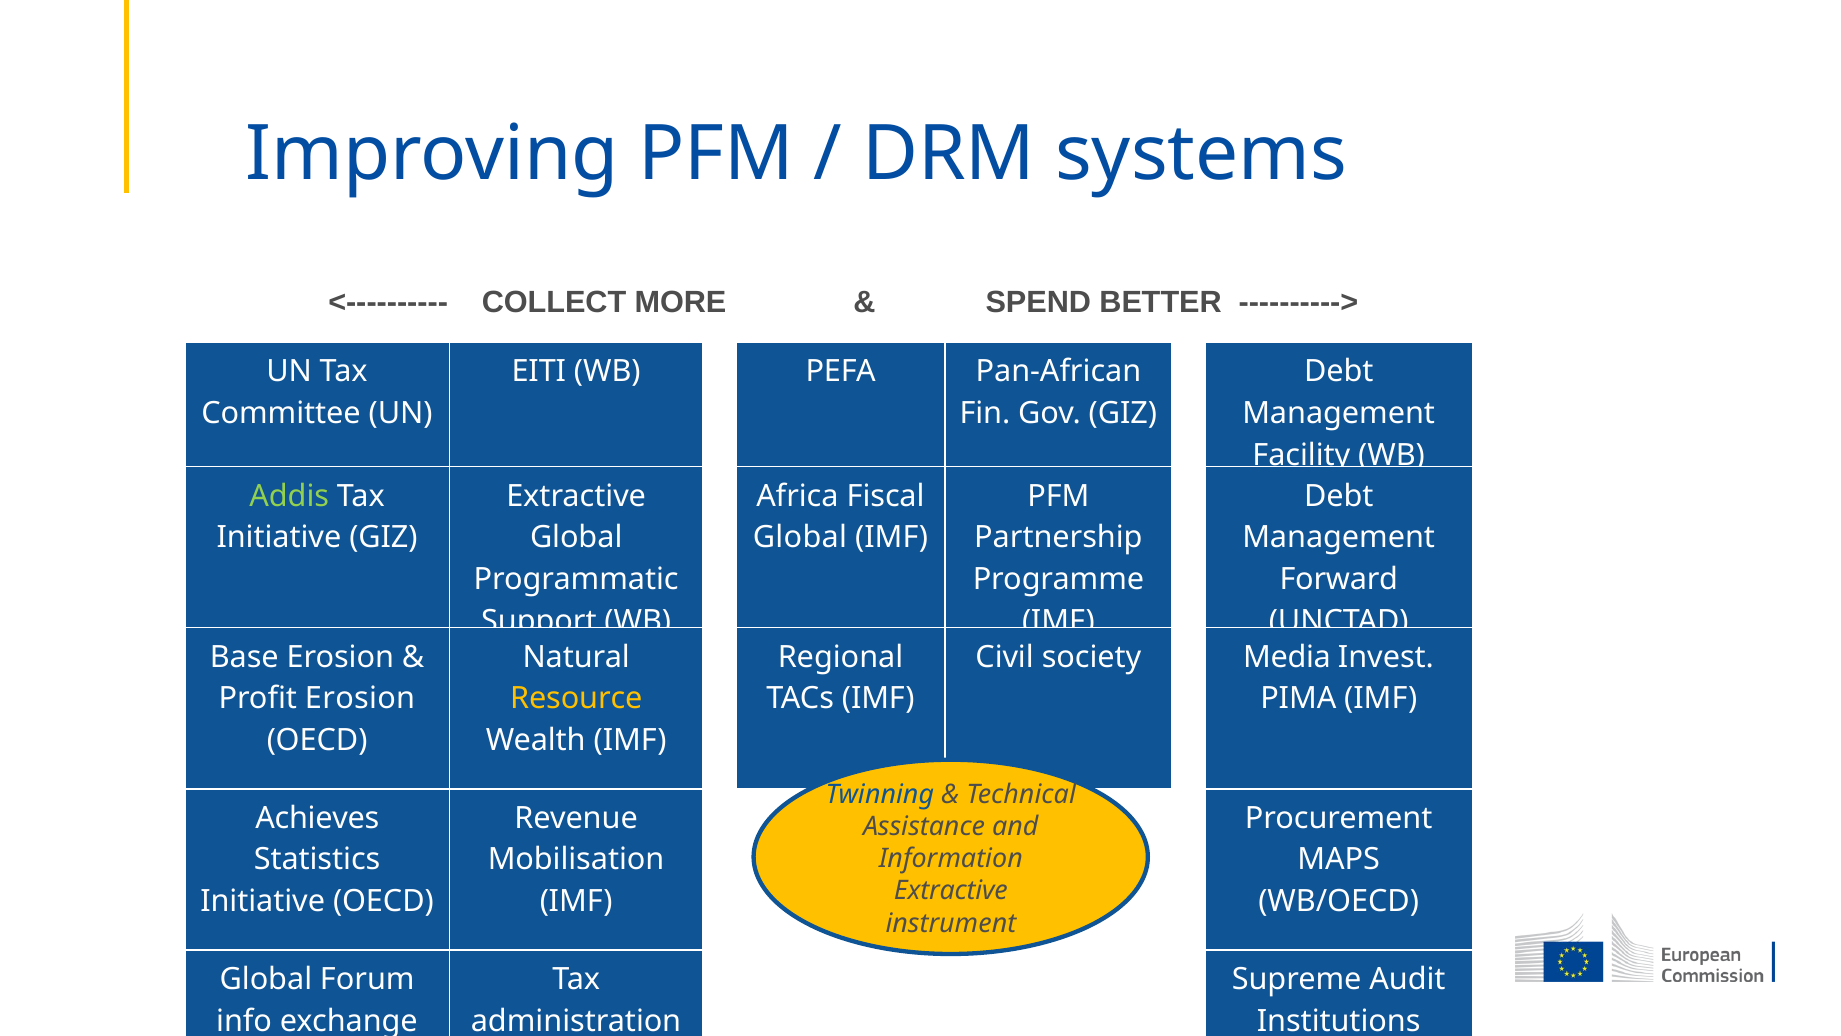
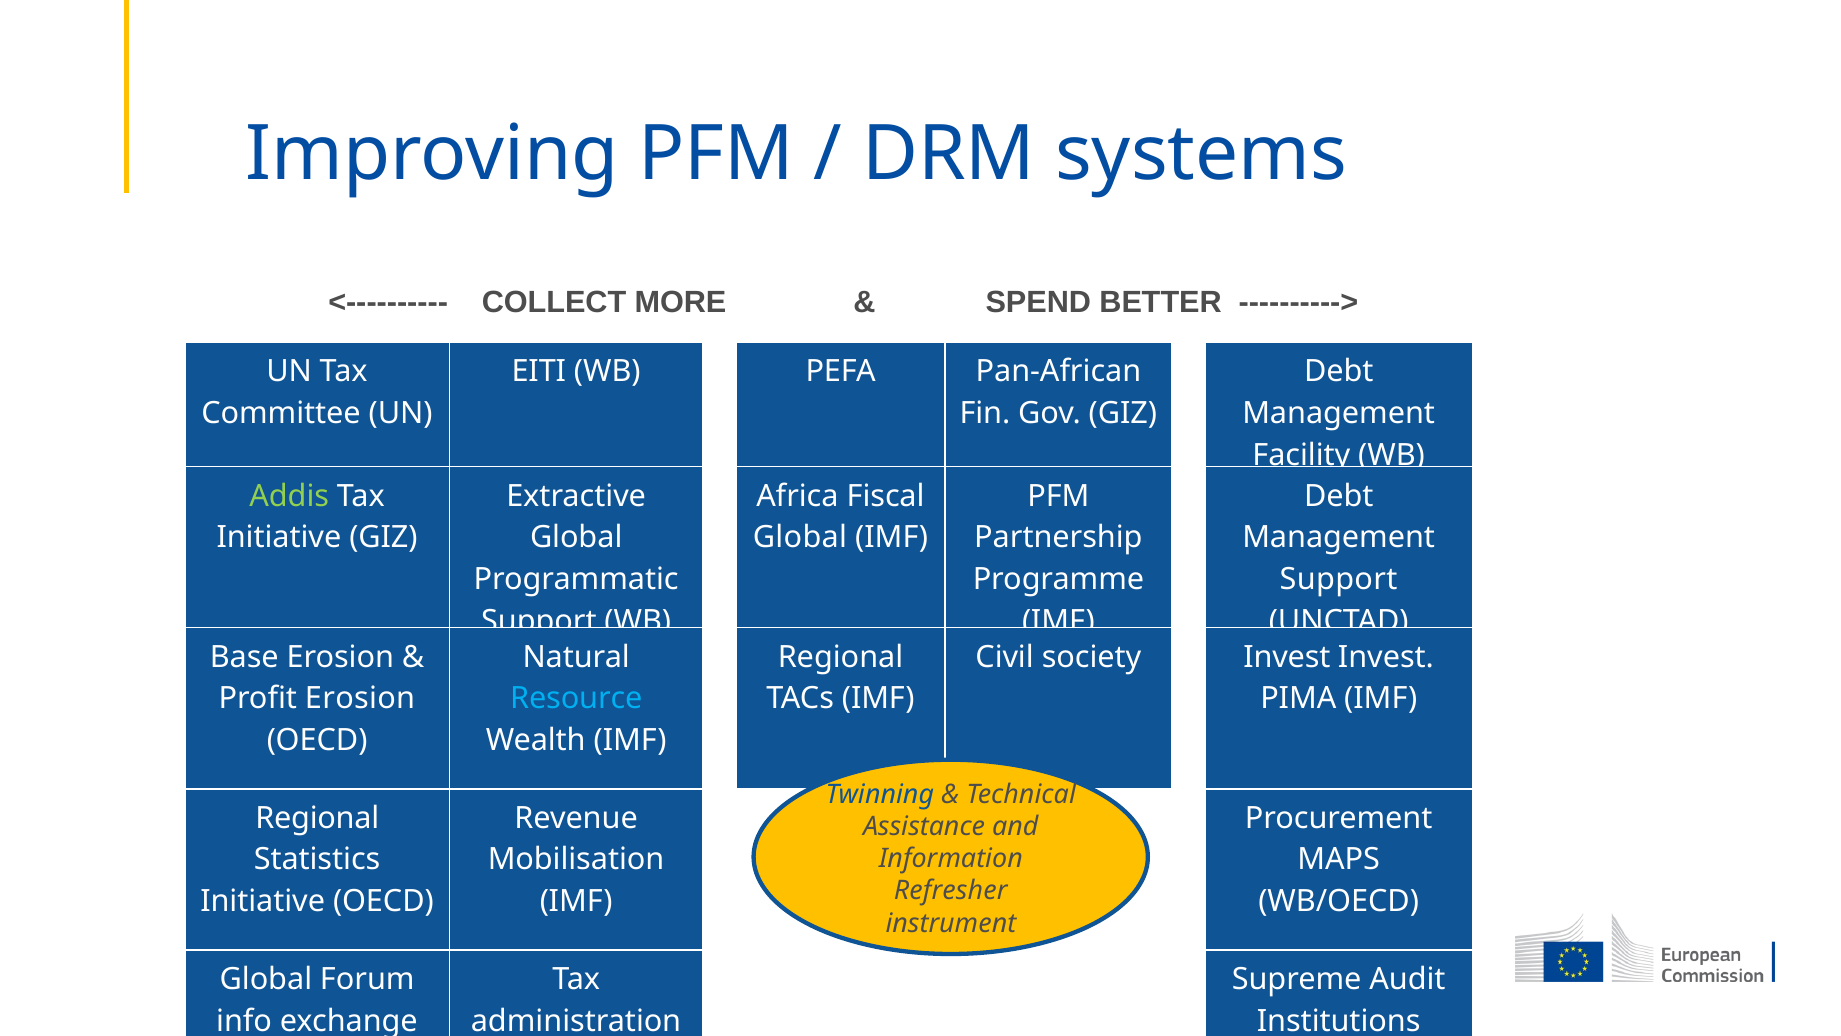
Forward at (1339, 579): Forward -> Support
society Media: Media -> Invest
Resource colour: yellow -> light blue
Achieves at (317, 818): Achieves -> Regional
Extractive at (951, 891): Extractive -> Refresher
